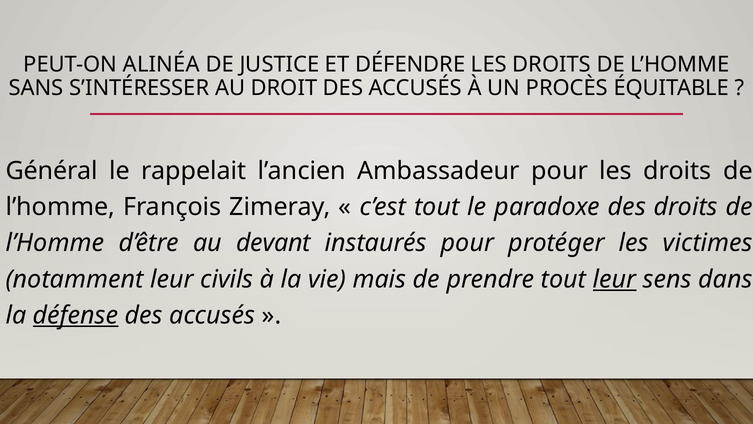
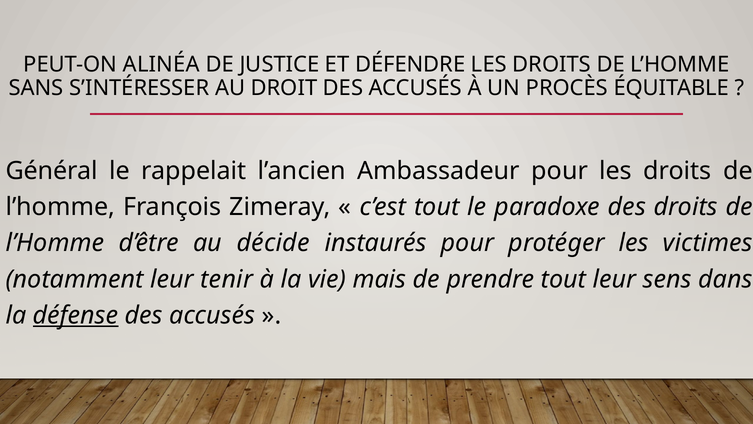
devant: devant -> décide
civils: civils -> tenir
leur at (615, 279) underline: present -> none
